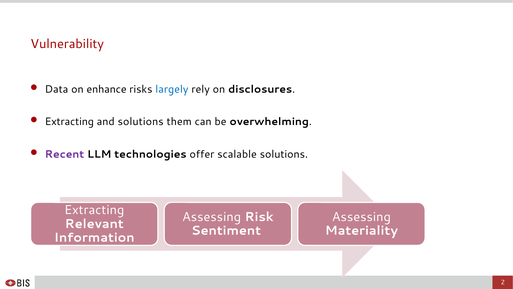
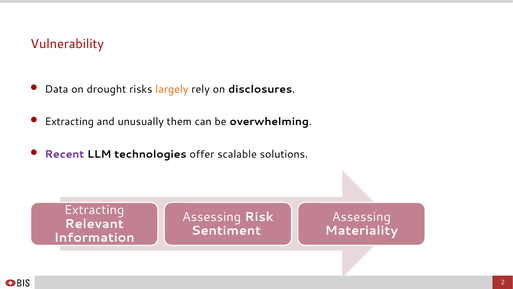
enhance: enhance -> drought
largely colour: blue -> orange
and solutions: solutions -> unusually
